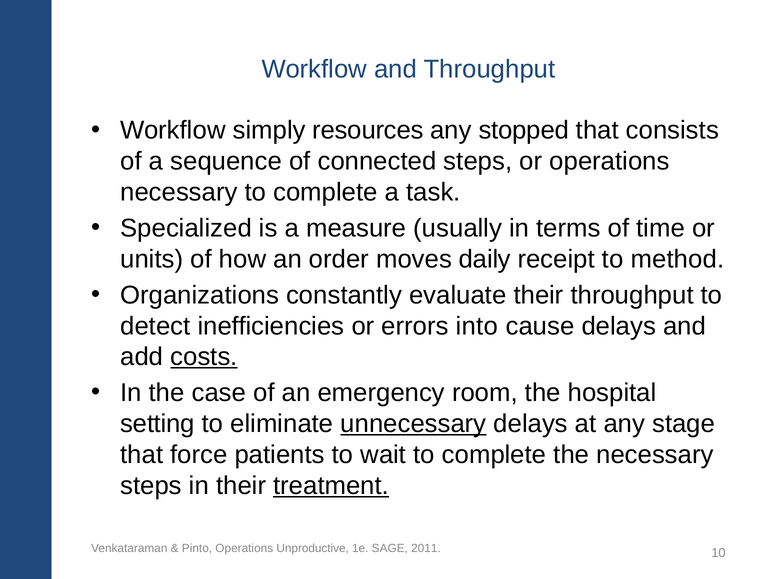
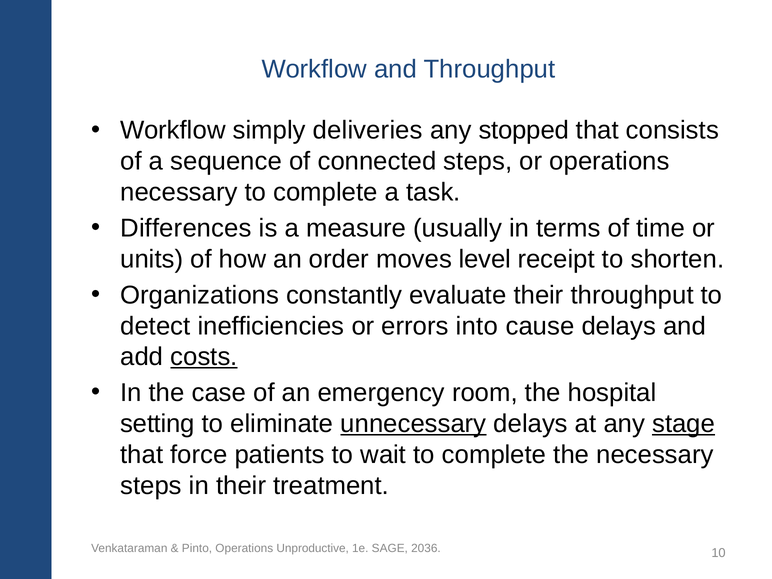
resources: resources -> deliveries
Specialized: Specialized -> Differences
daily: daily -> level
method: method -> shorten
stage underline: none -> present
treatment underline: present -> none
2011: 2011 -> 2036
